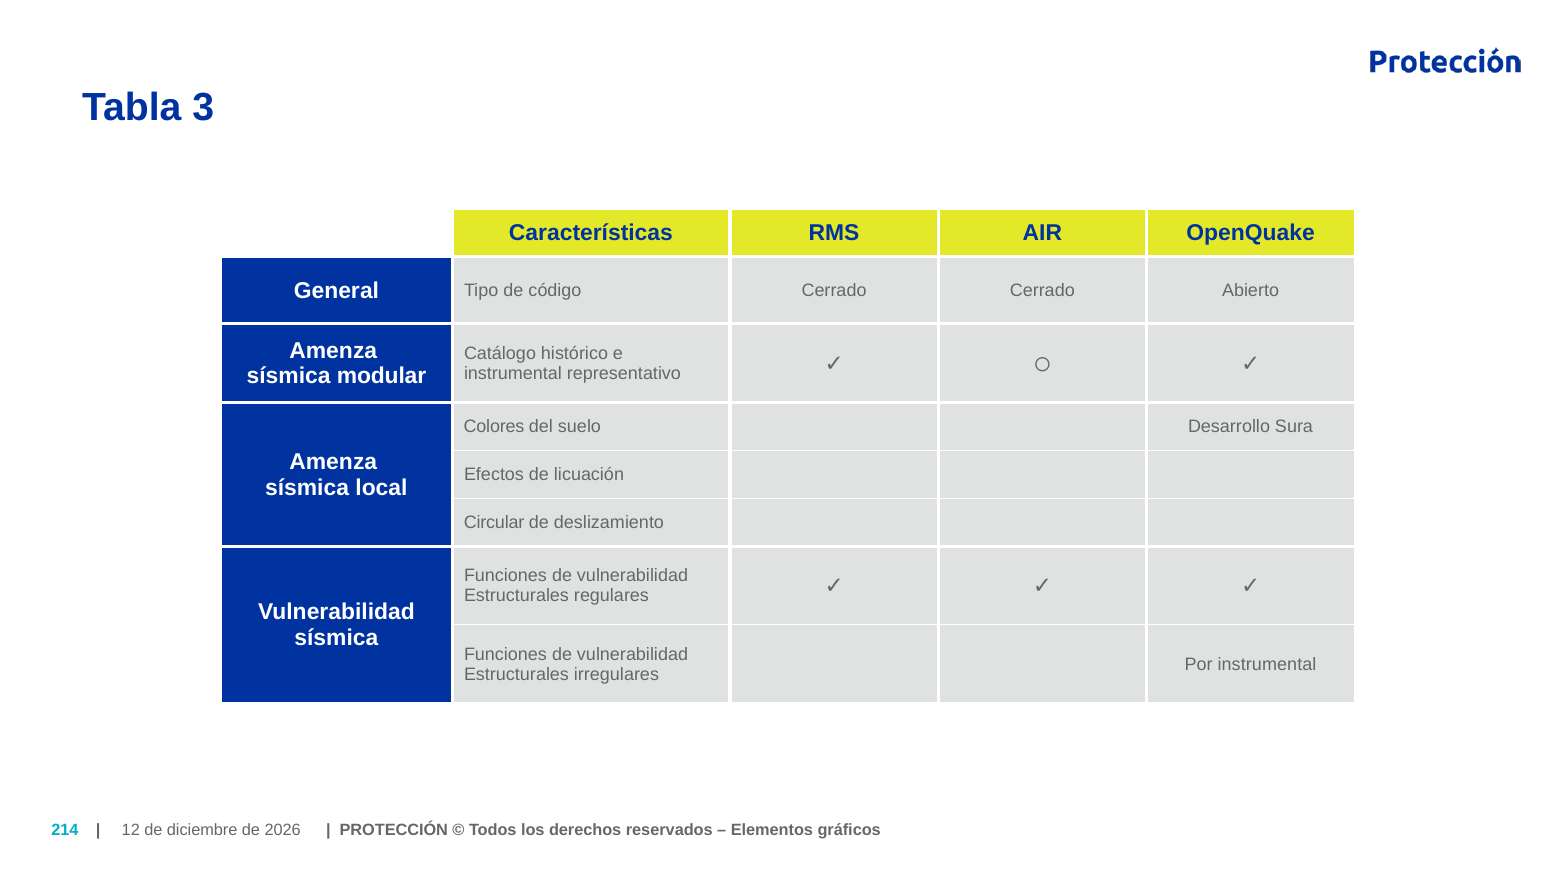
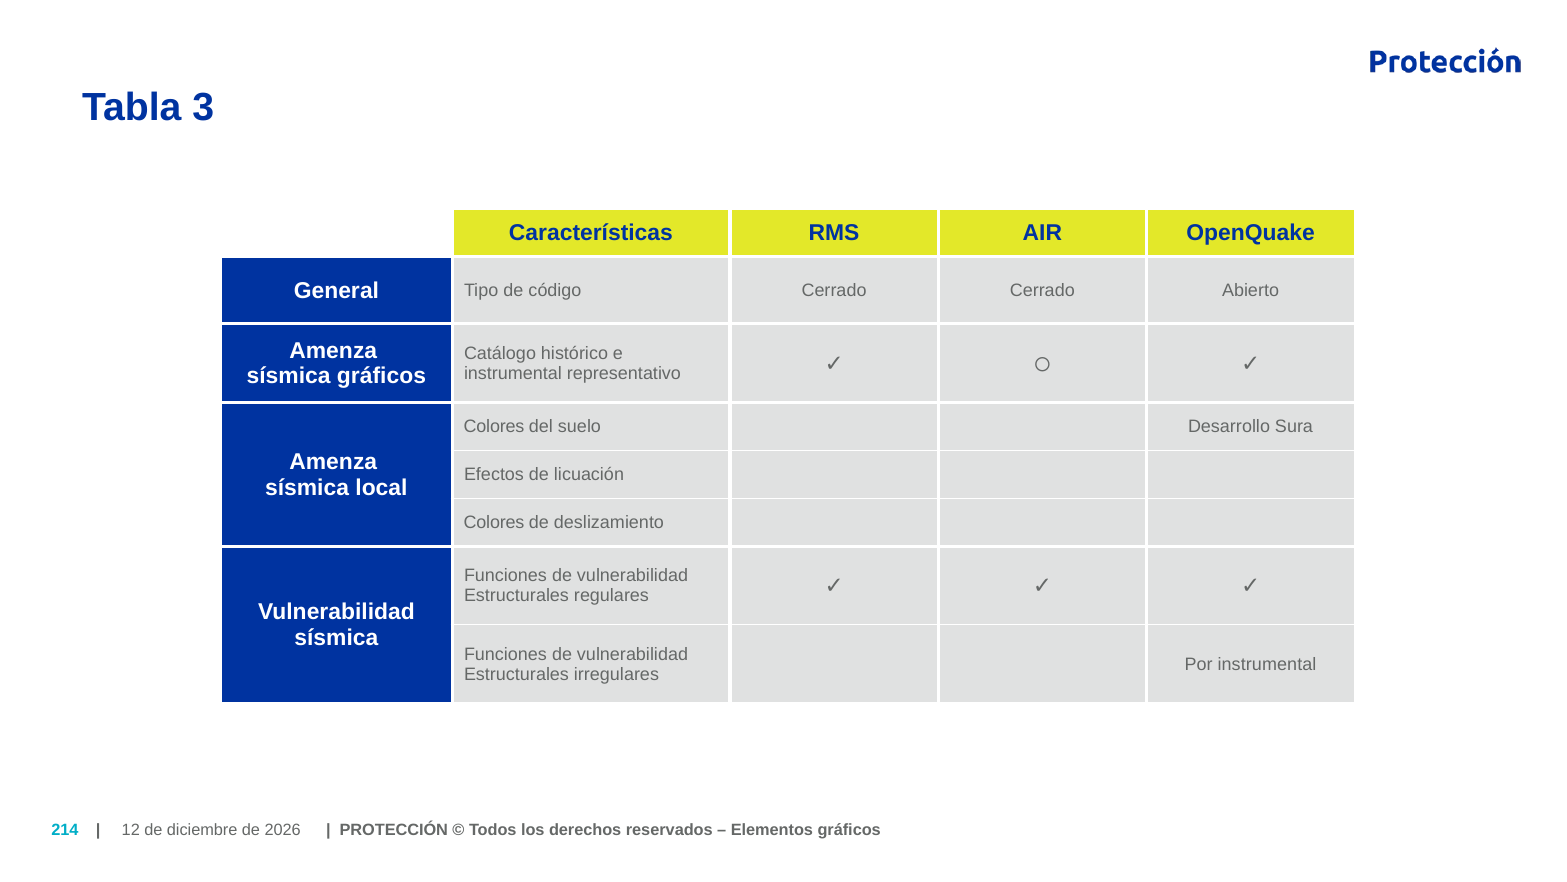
sísmica modular: modular -> gráficos
Circular at (494, 522): Circular -> Colores
